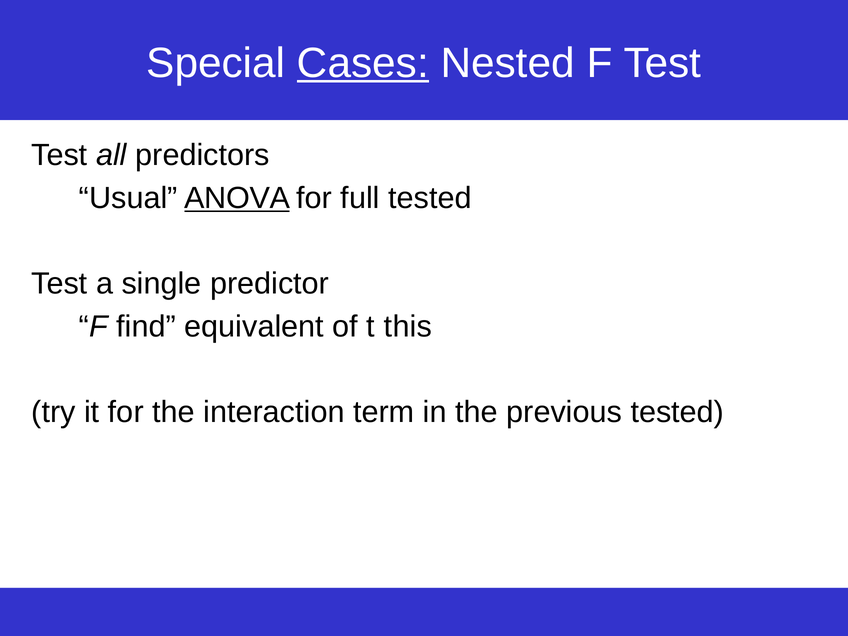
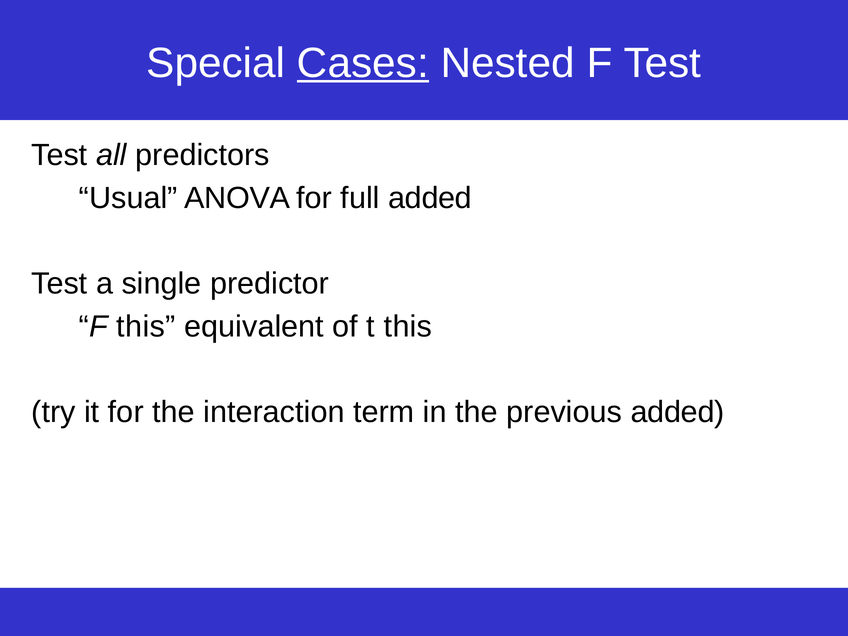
ANOVA underline: present -> none
full tested: tested -> added
F find: find -> this
previous tested: tested -> added
